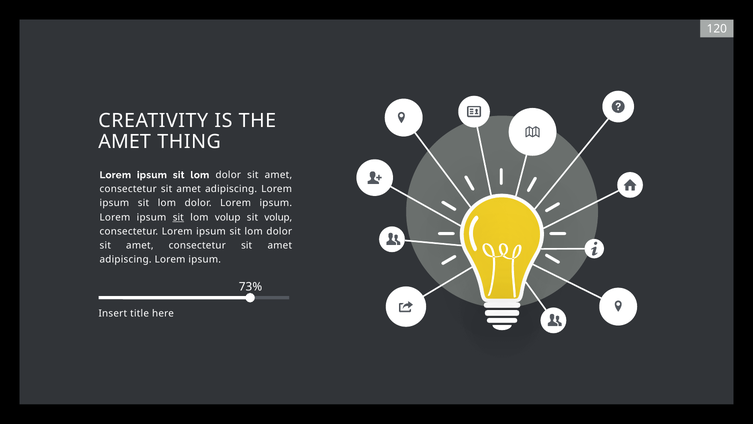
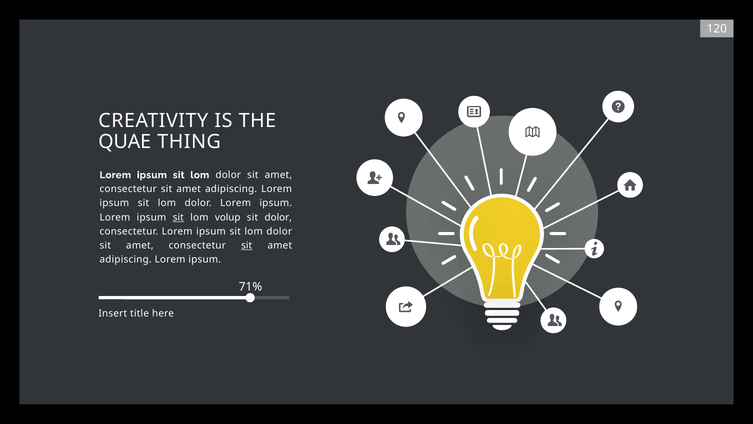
AMET at (125, 142): AMET -> QUAE
sit volup: volup -> dolor
sit at (247, 245) underline: none -> present
73%: 73% -> 71%
